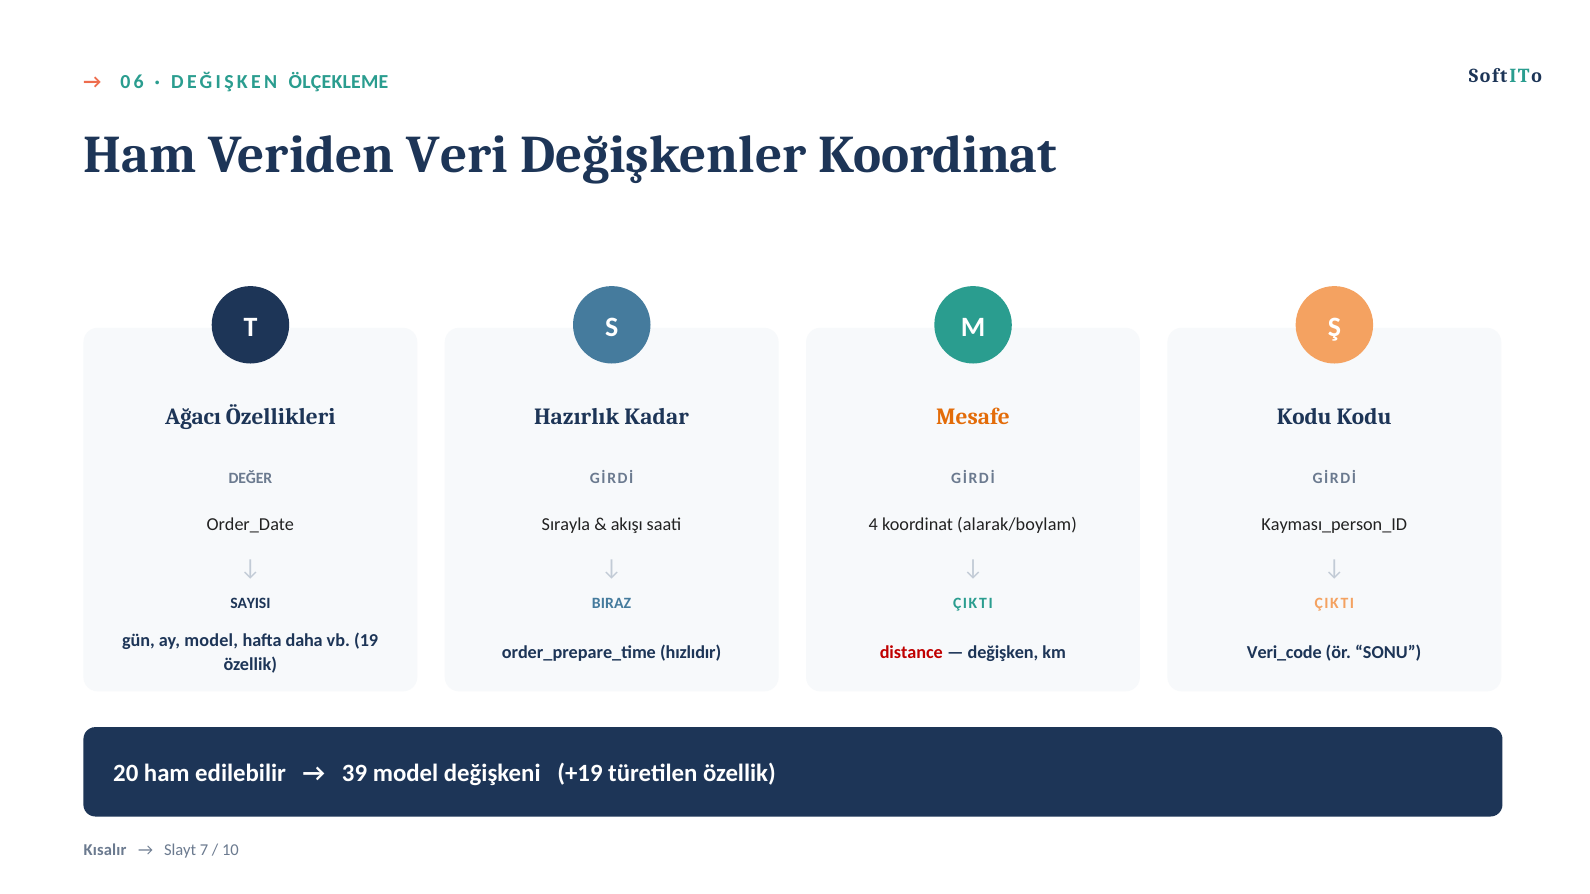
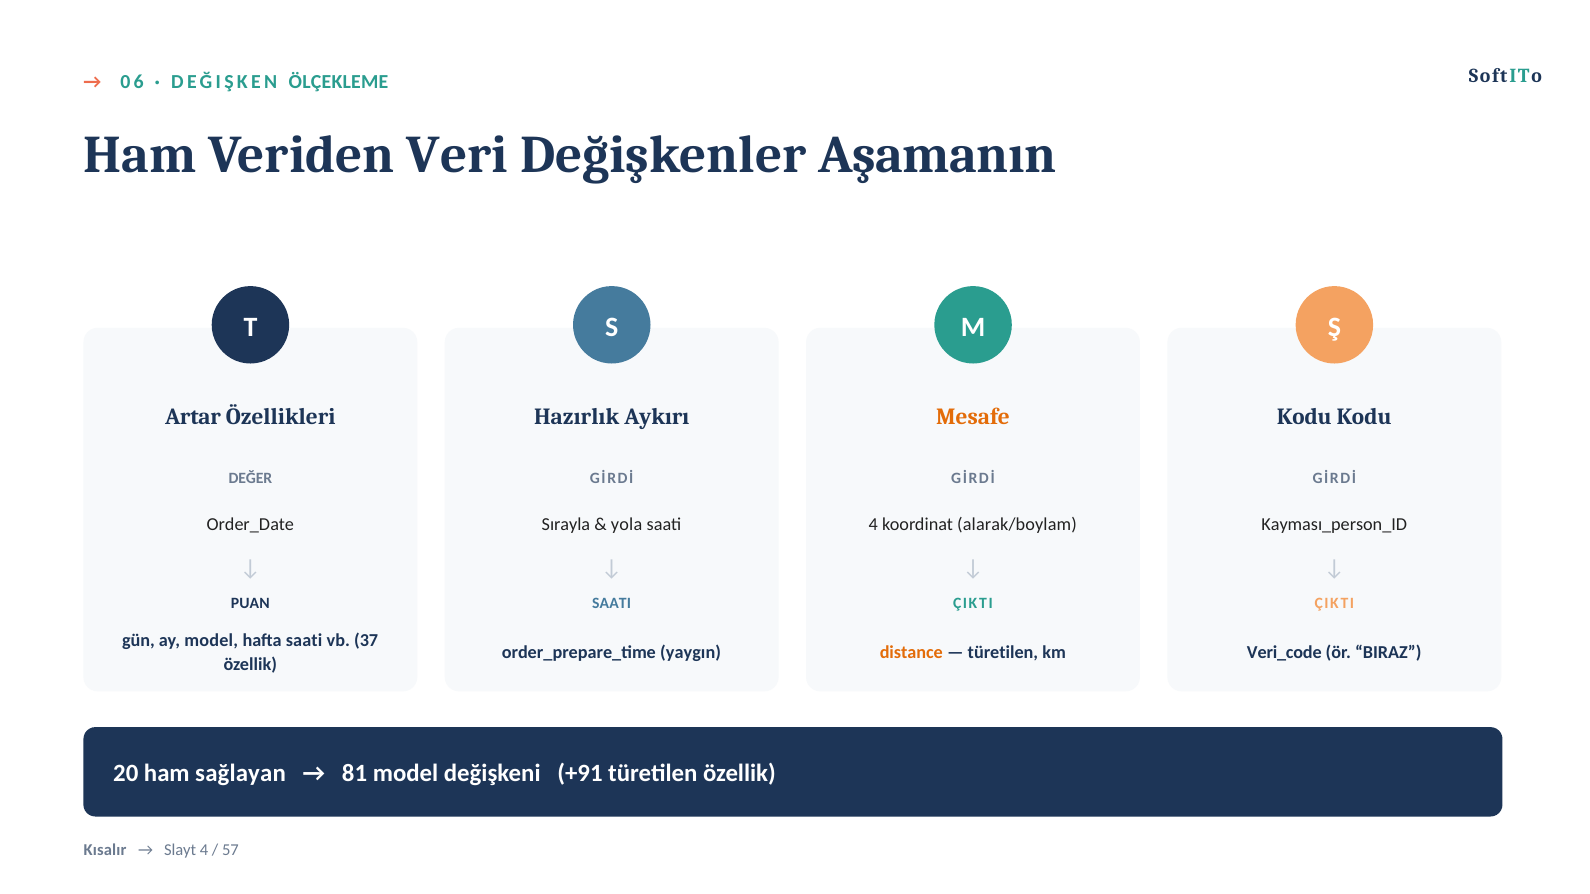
Değişkenler Koordinat: Koordinat -> Aşamanın
Ağacı: Ağacı -> Artar
Kadar: Kadar -> Aykırı
akışı: akışı -> yola
SAYISI: SAYISI -> PUAN
BIRAZ at (612, 603): BIRAZ -> SAATI
hafta daha: daha -> saati
19: 19 -> 37
hızlıdır: hızlıdır -> yaygın
distance colour: red -> orange
değişken at (1003, 653): değişken -> türetilen
SONU: SONU -> BIRAZ
edilebilir: edilebilir -> sağlayan
39: 39 -> 81
+19: +19 -> +91
Slayt 7: 7 -> 4
10: 10 -> 57
